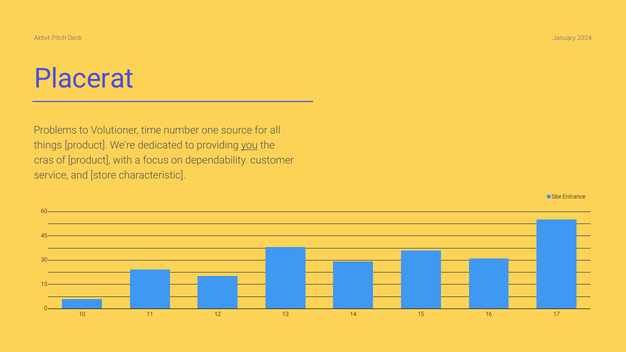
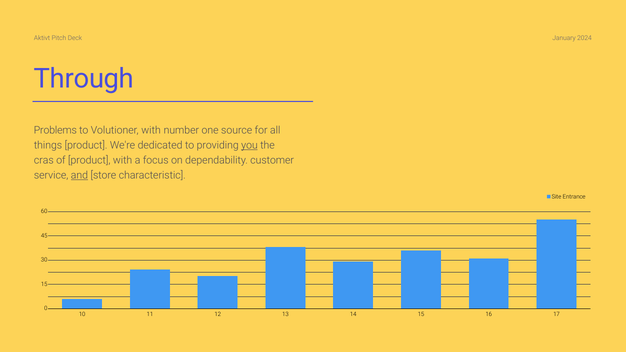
Placerat: Placerat -> Through
Volutioner time: time -> with
and underline: none -> present
